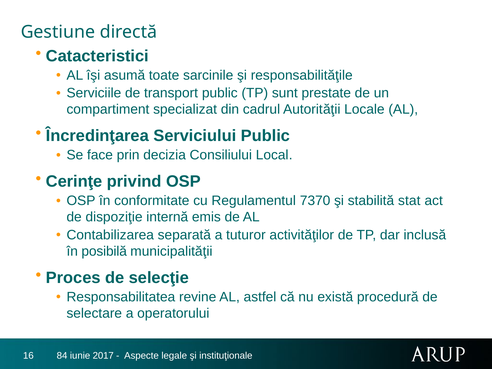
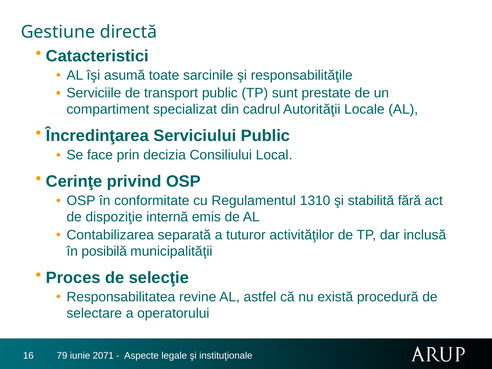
7370: 7370 -> 1310
stat: stat -> fără
84: 84 -> 79
2017: 2017 -> 2071
